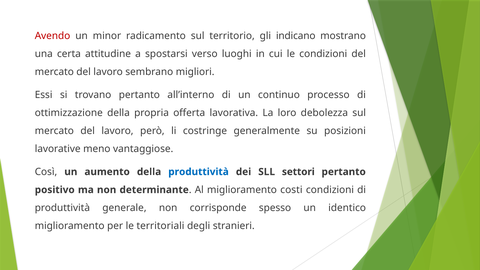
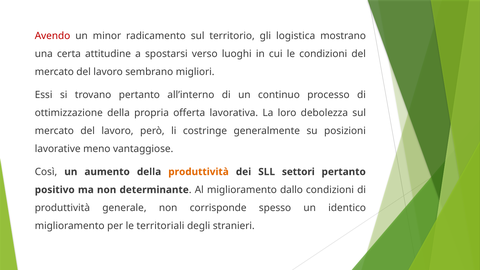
indicano: indicano -> logistica
produttività at (199, 172) colour: blue -> orange
costi: costi -> dallo
